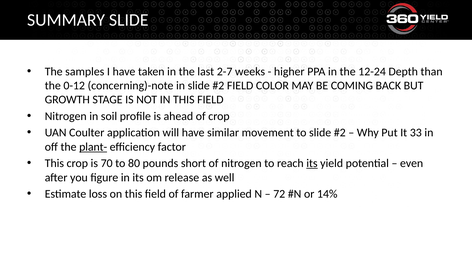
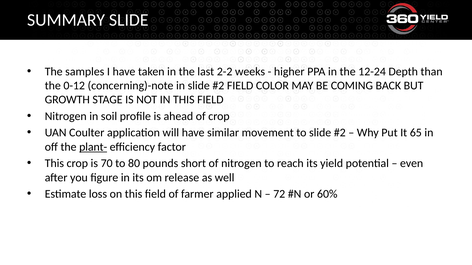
2-7: 2-7 -> 2-2
33: 33 -> 65
its at (312, 164) underline: present -> none
14%: 14% -> 60%
